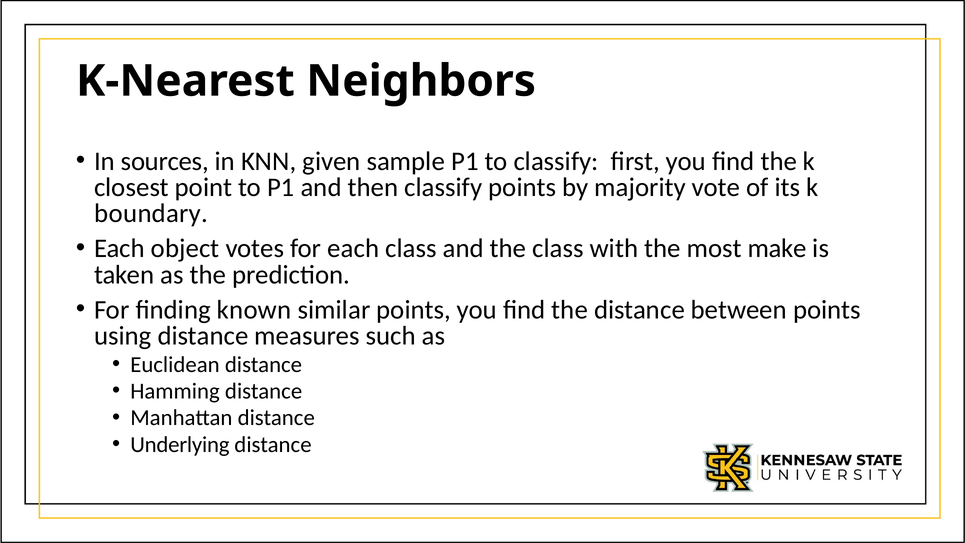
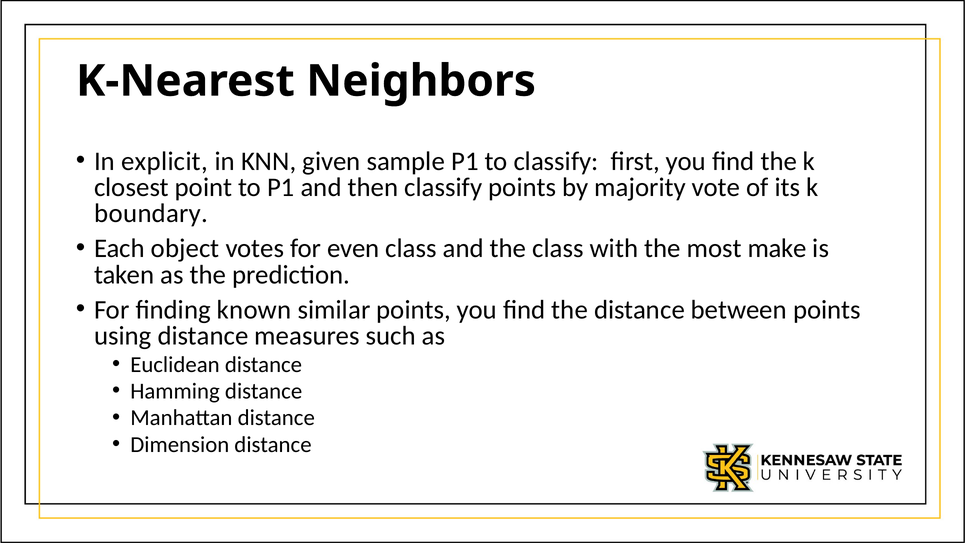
sources: sources -> explicit
for each: each -> even
Underlying: Underlying -> Dimension
